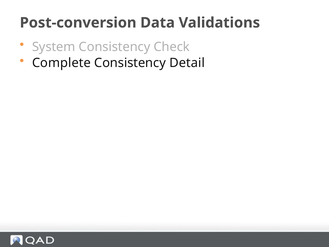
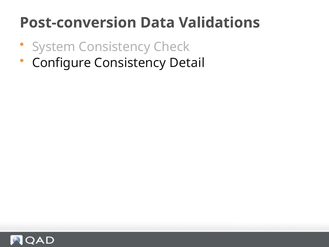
Complete: Complete -> Configure
